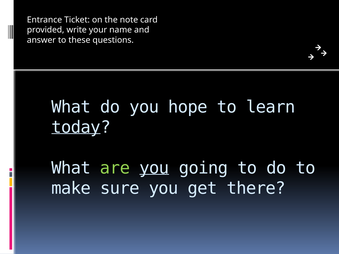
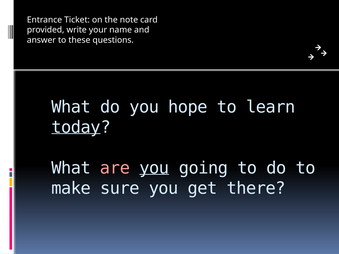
are colour: light green -> pink
